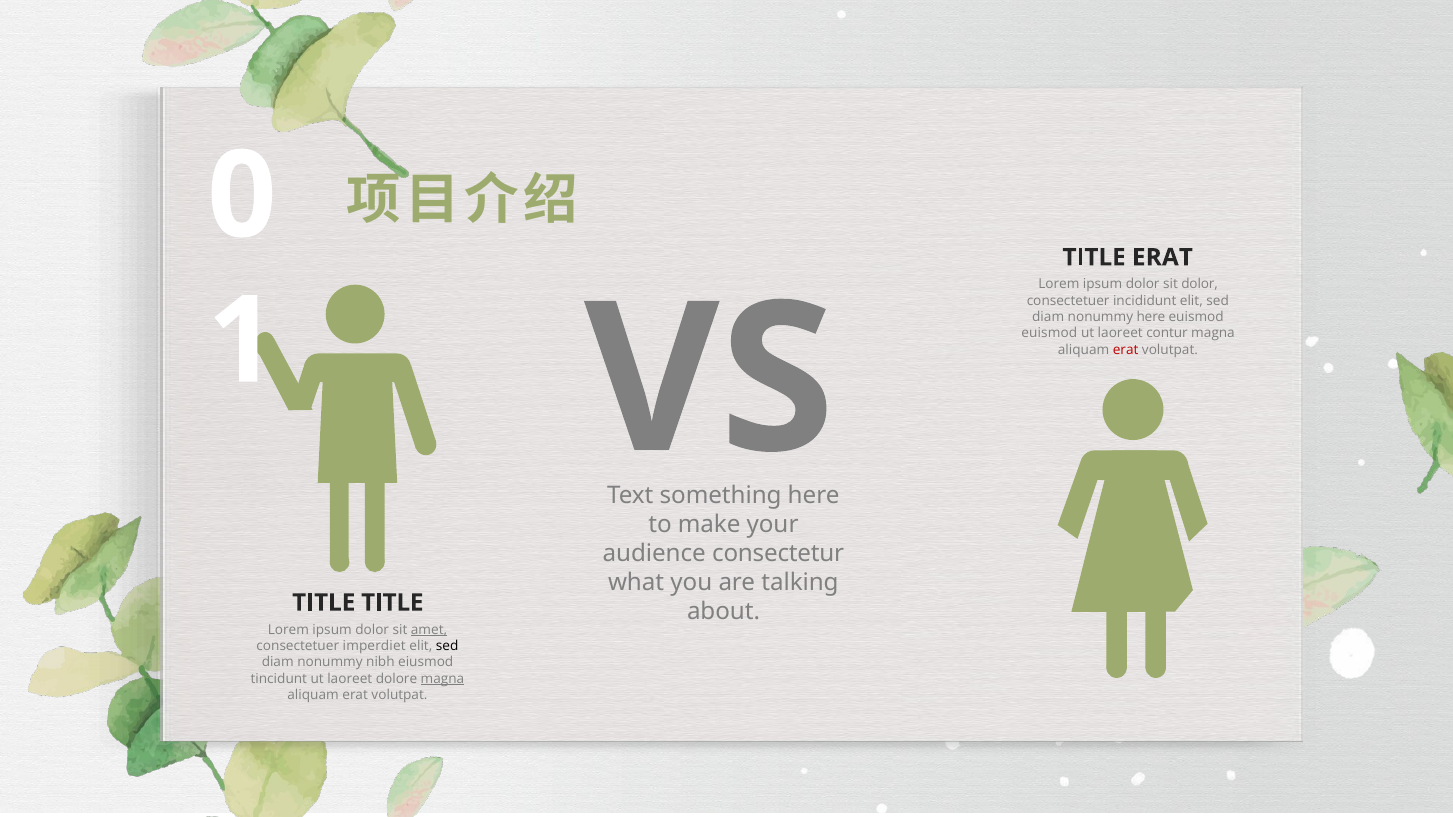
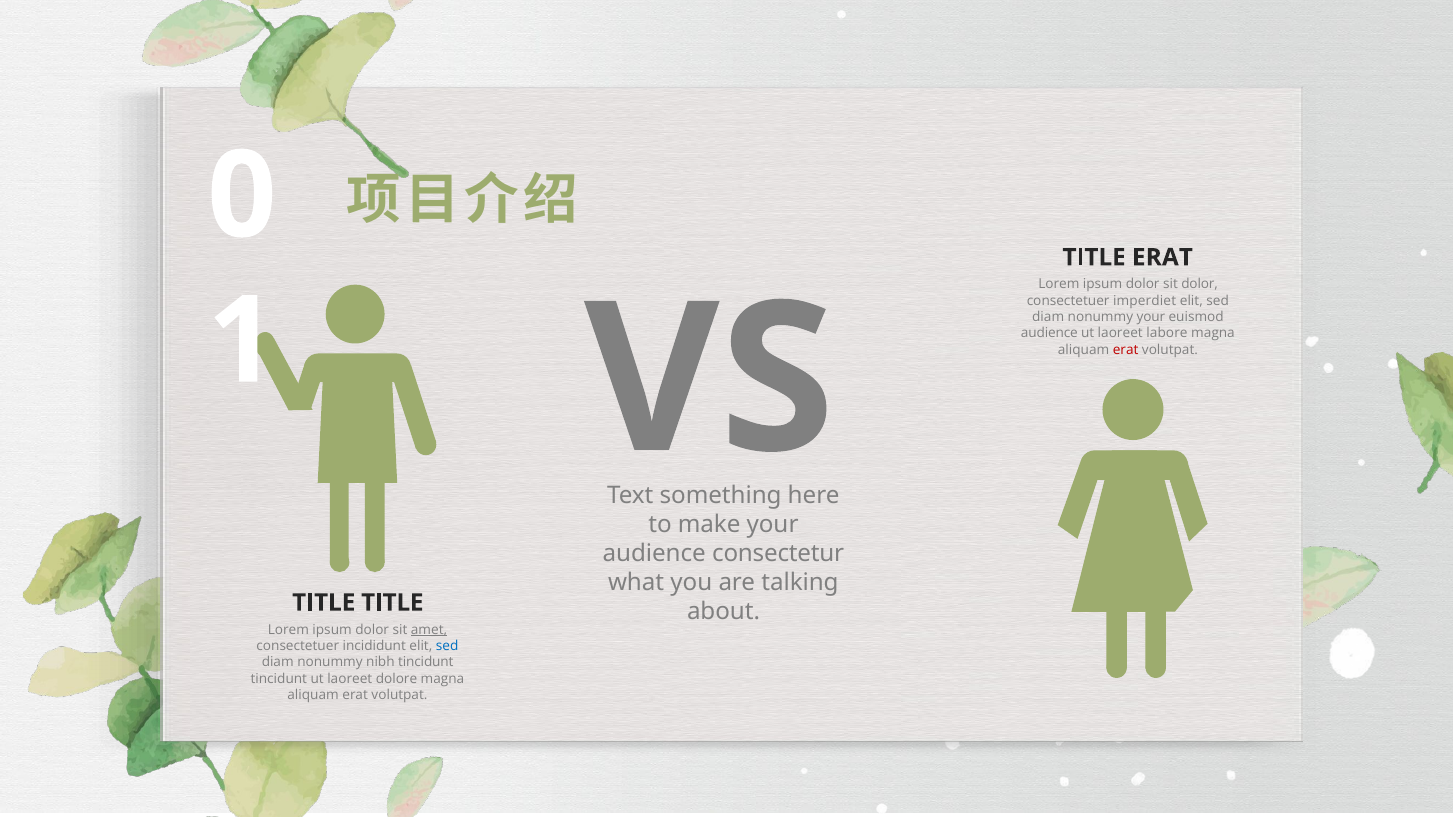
incididunt: incididunt -> imperdiet
nonummy here: here -> your
euismod at (1049, 334): euismod -> audience
contur: contur -> labore
imperdiet: imperdiet -> incididunt
sed at (447, 646) colour: black -> blue
nibh eiusmod: eiusmod -> tincidunt
magna at (442, 679) underline: present -> none
